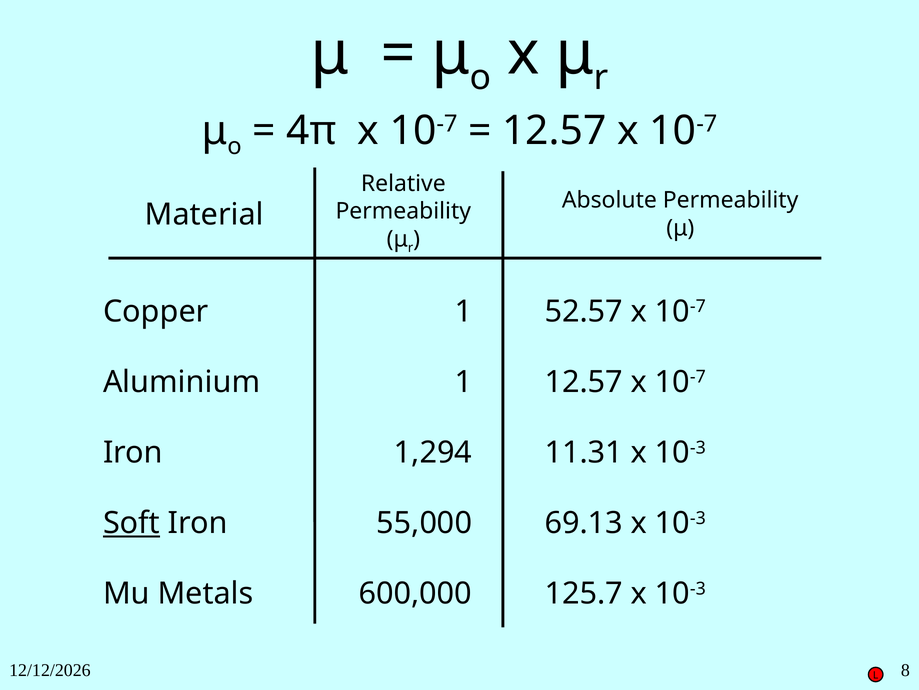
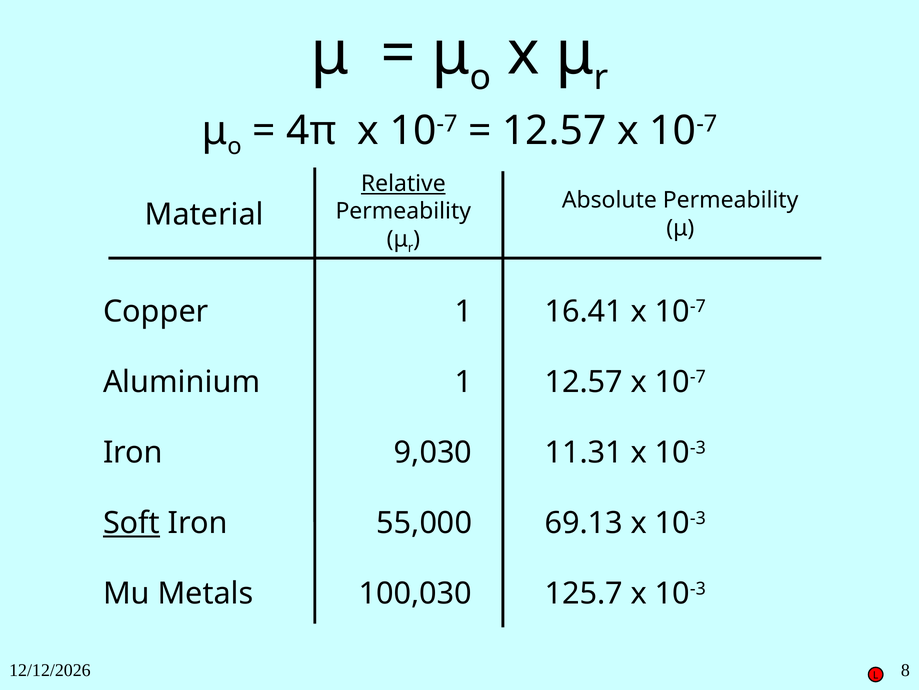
Relative underline: none -> present
52.57: 52.57 -> 16.41
1,294: 1,294 -> 9,030
600,000: 600,000 -> 100,030
